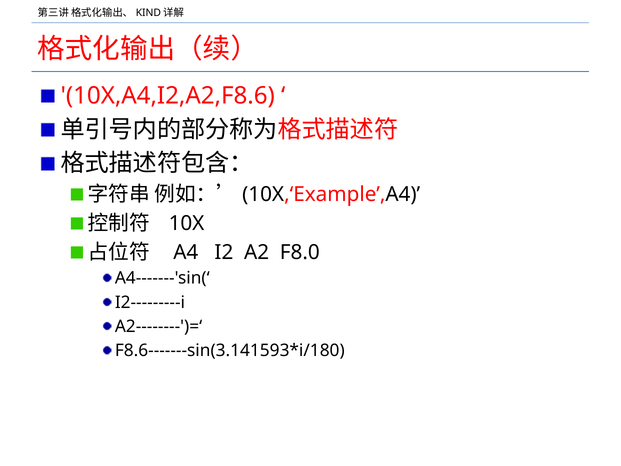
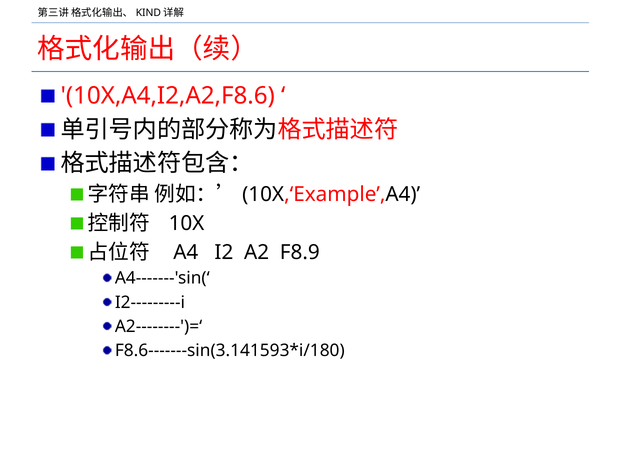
F8.0: F8.0 -> F8.9
